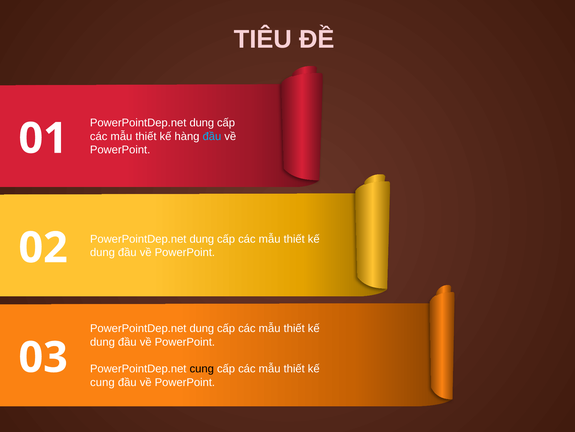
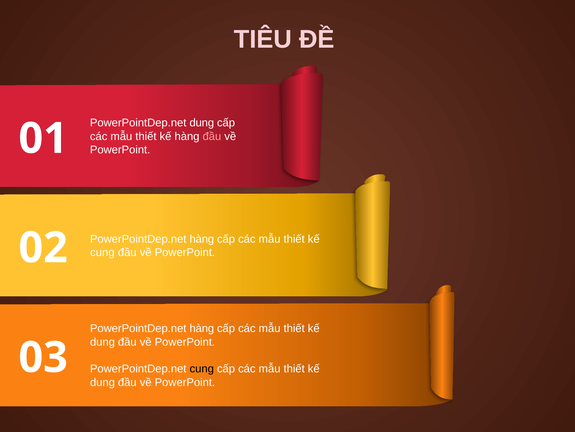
đầu at (212, 136) colour: light blue -> pink
dung at (202, 239): dung -> hàng
dung at (102, 252): dung -> cung
dung at (202, 328): dung -> hàng
cung at (102, 382): cung -> dung
